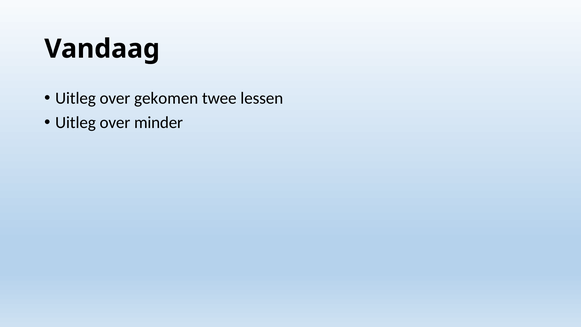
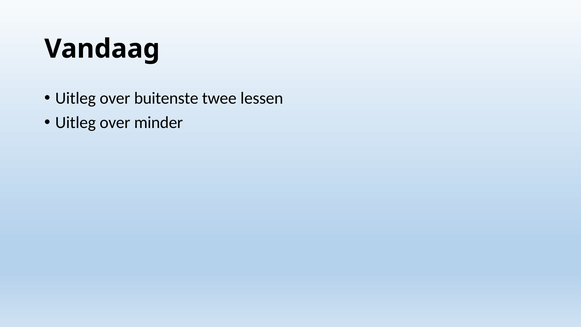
gekomen: gekomen -> buitenste
